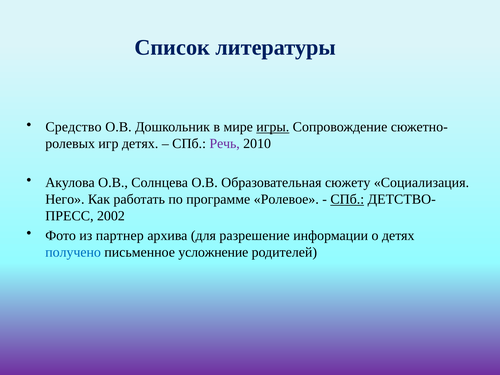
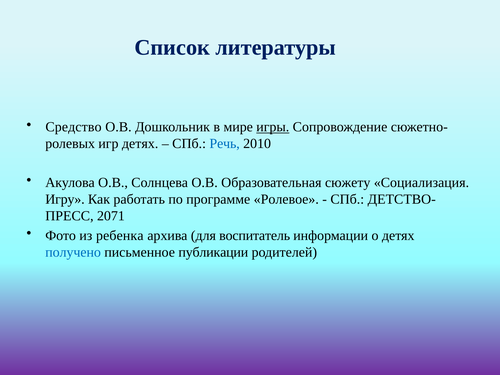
Речь colour: purple -> blue
Него: Него -> Игру
СПб at (347, 199) underline: present -> none
2002: 2002 -> 2071
партнер: партнер -> ребенка
разрешение: разрешение -> воспитатель
усложнение: усложнение -> публикации
